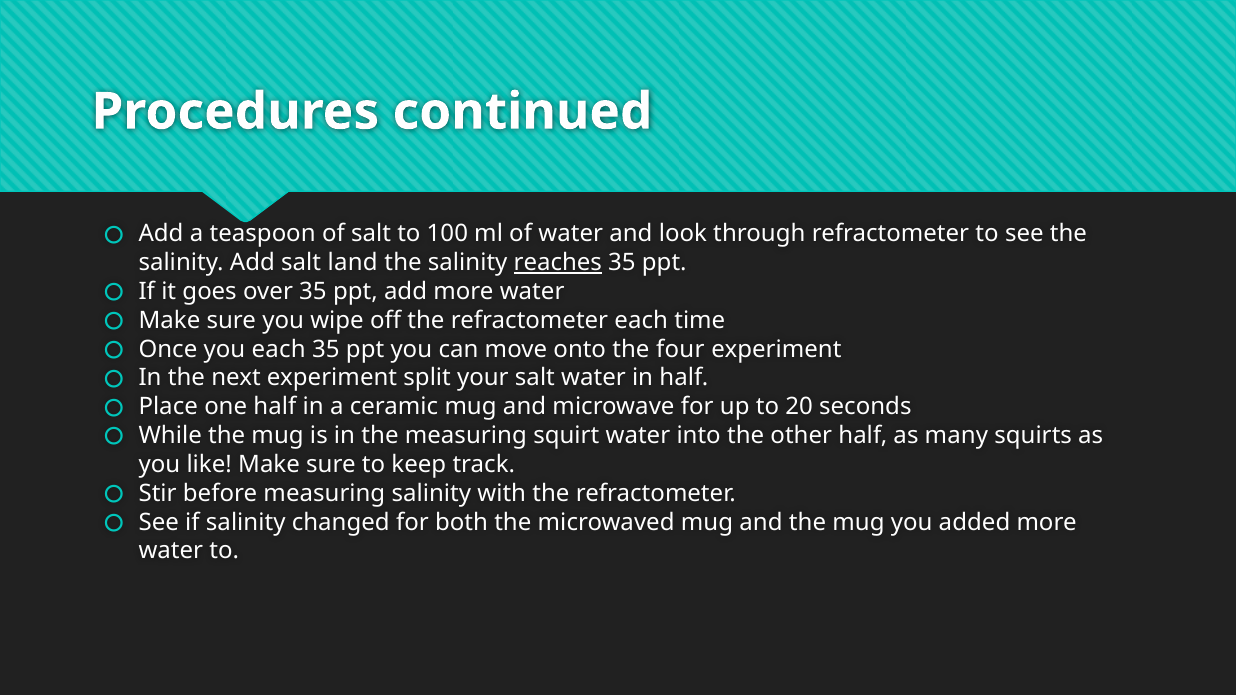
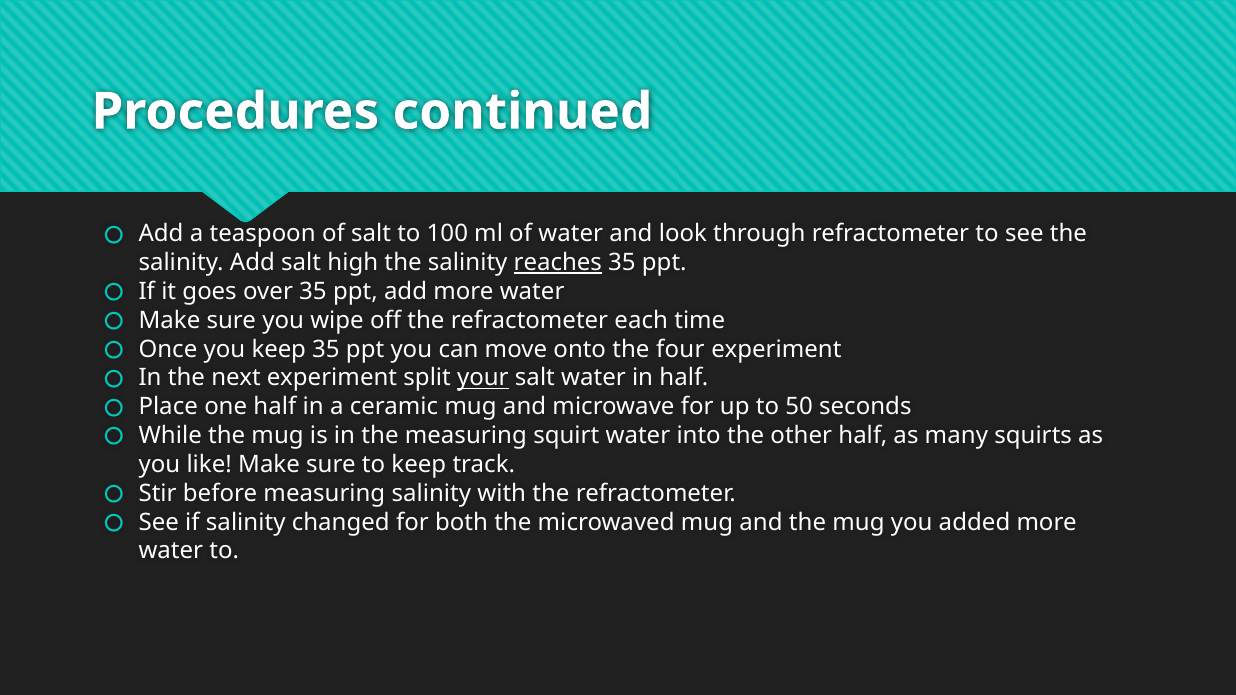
land: land -> high
you each: each -> keep
your underline: none -> present
20: 20 -> 50
